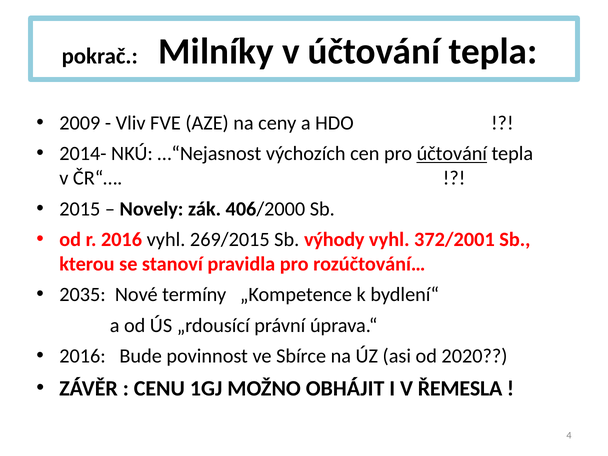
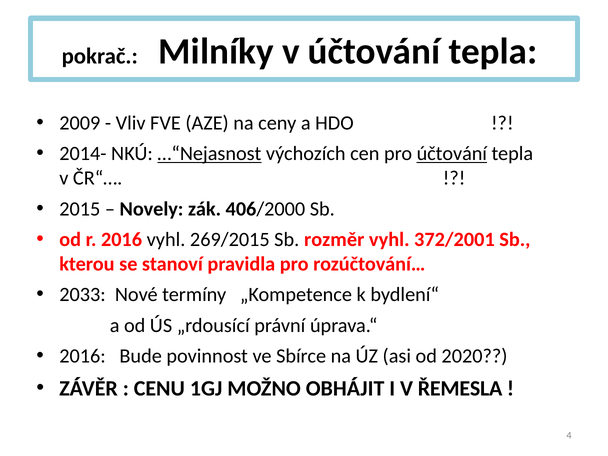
…“Nejasnost underline: none -> present
výhody: výhody -> rozměr
2035: 2035 -> 2033
